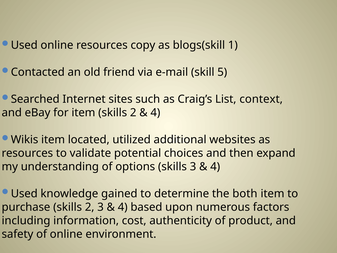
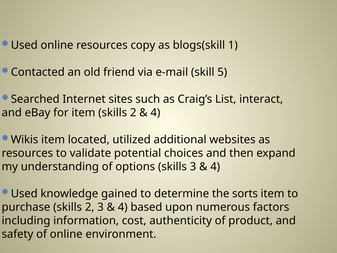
context: context -> interact
both: both -> sorts
